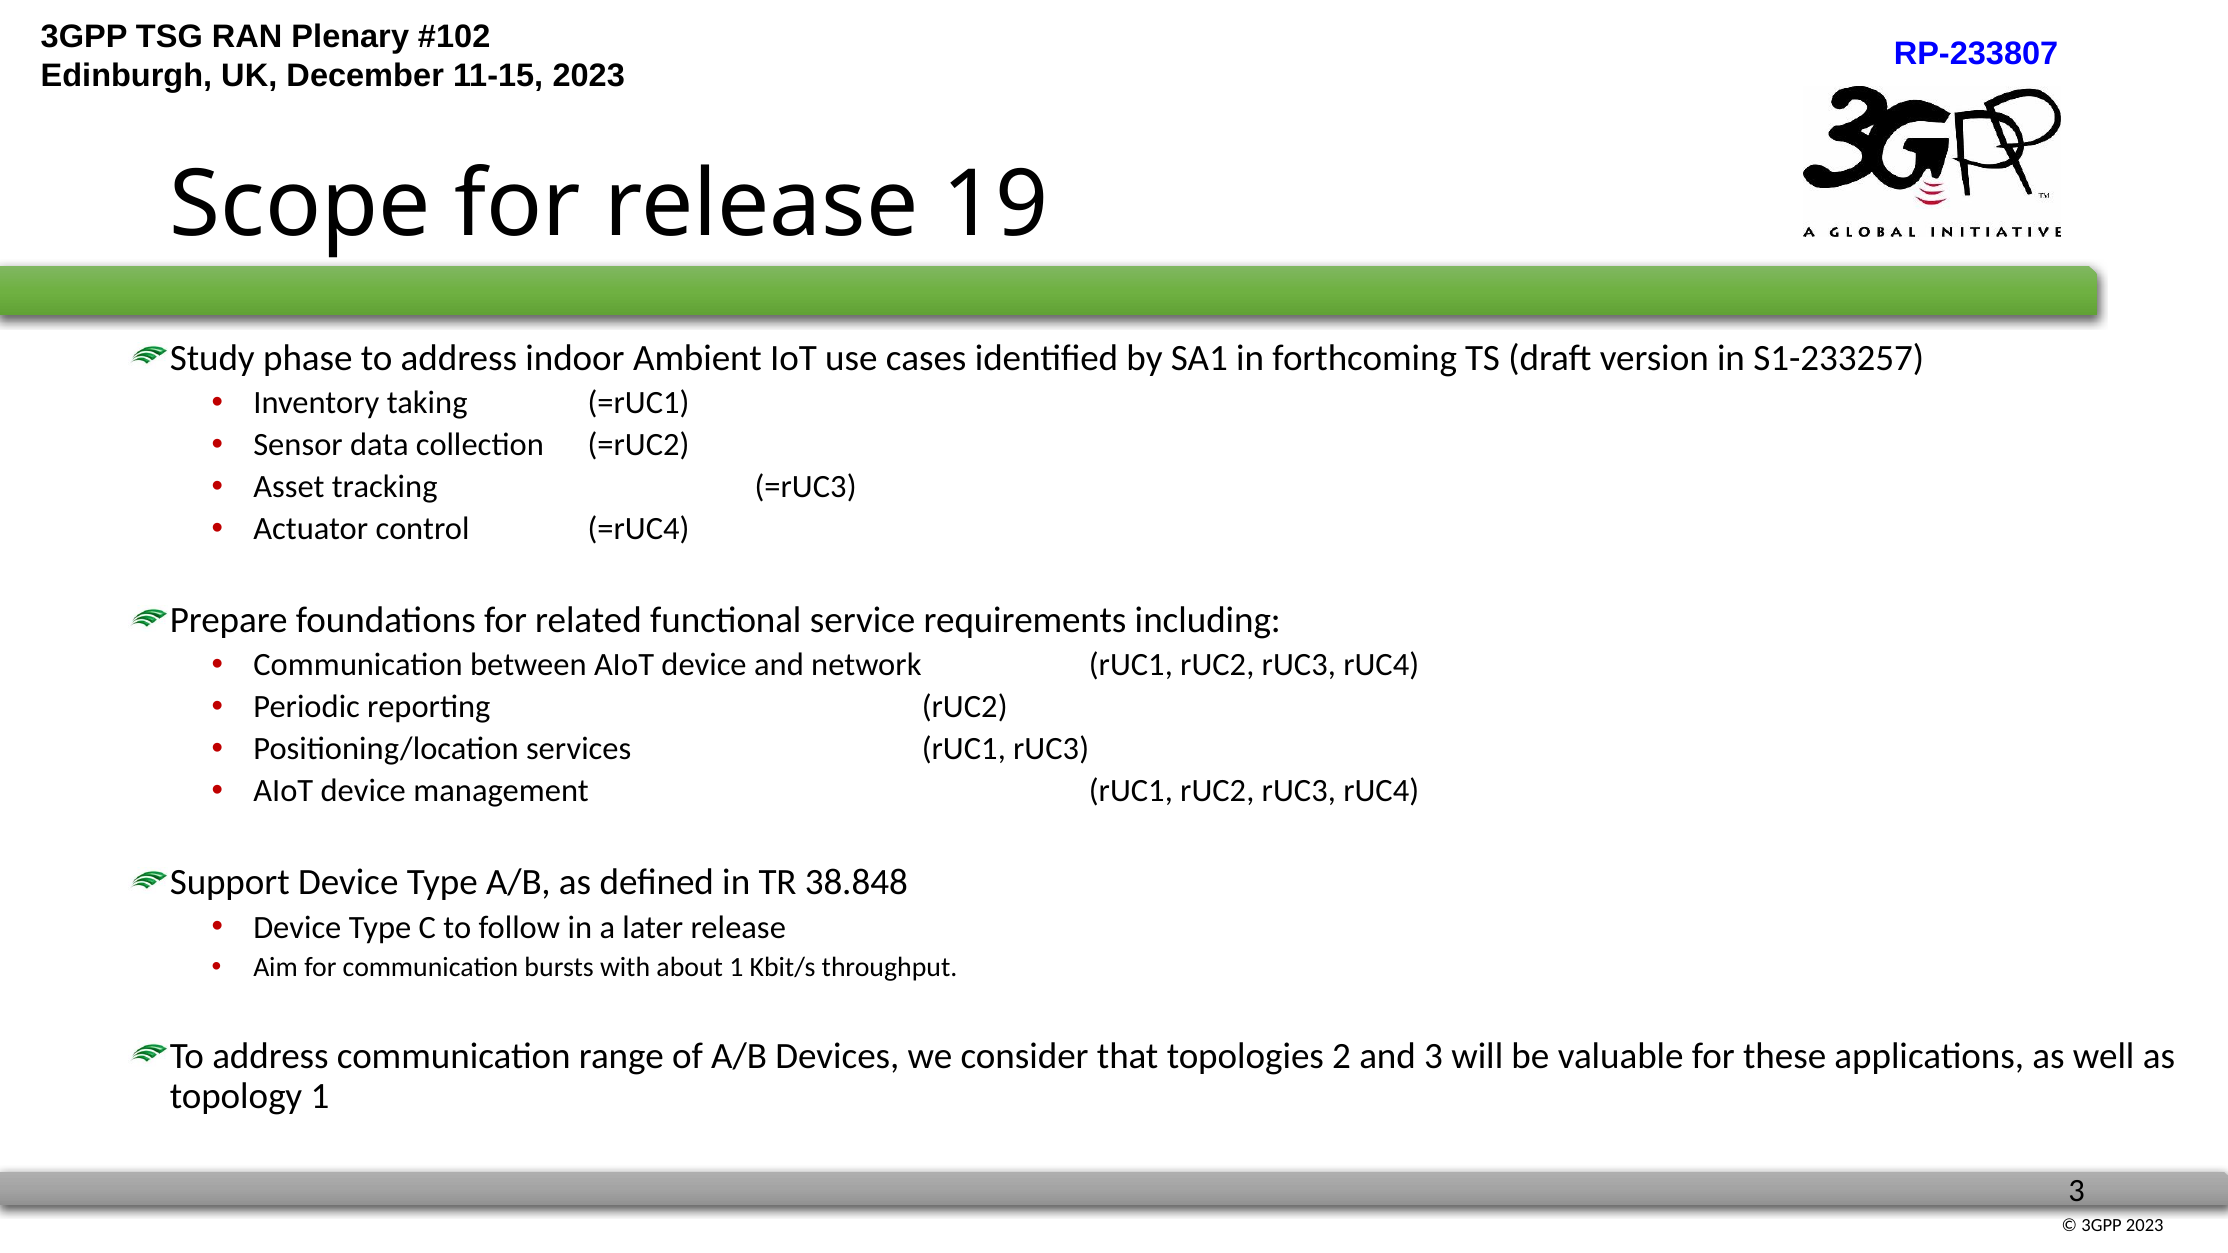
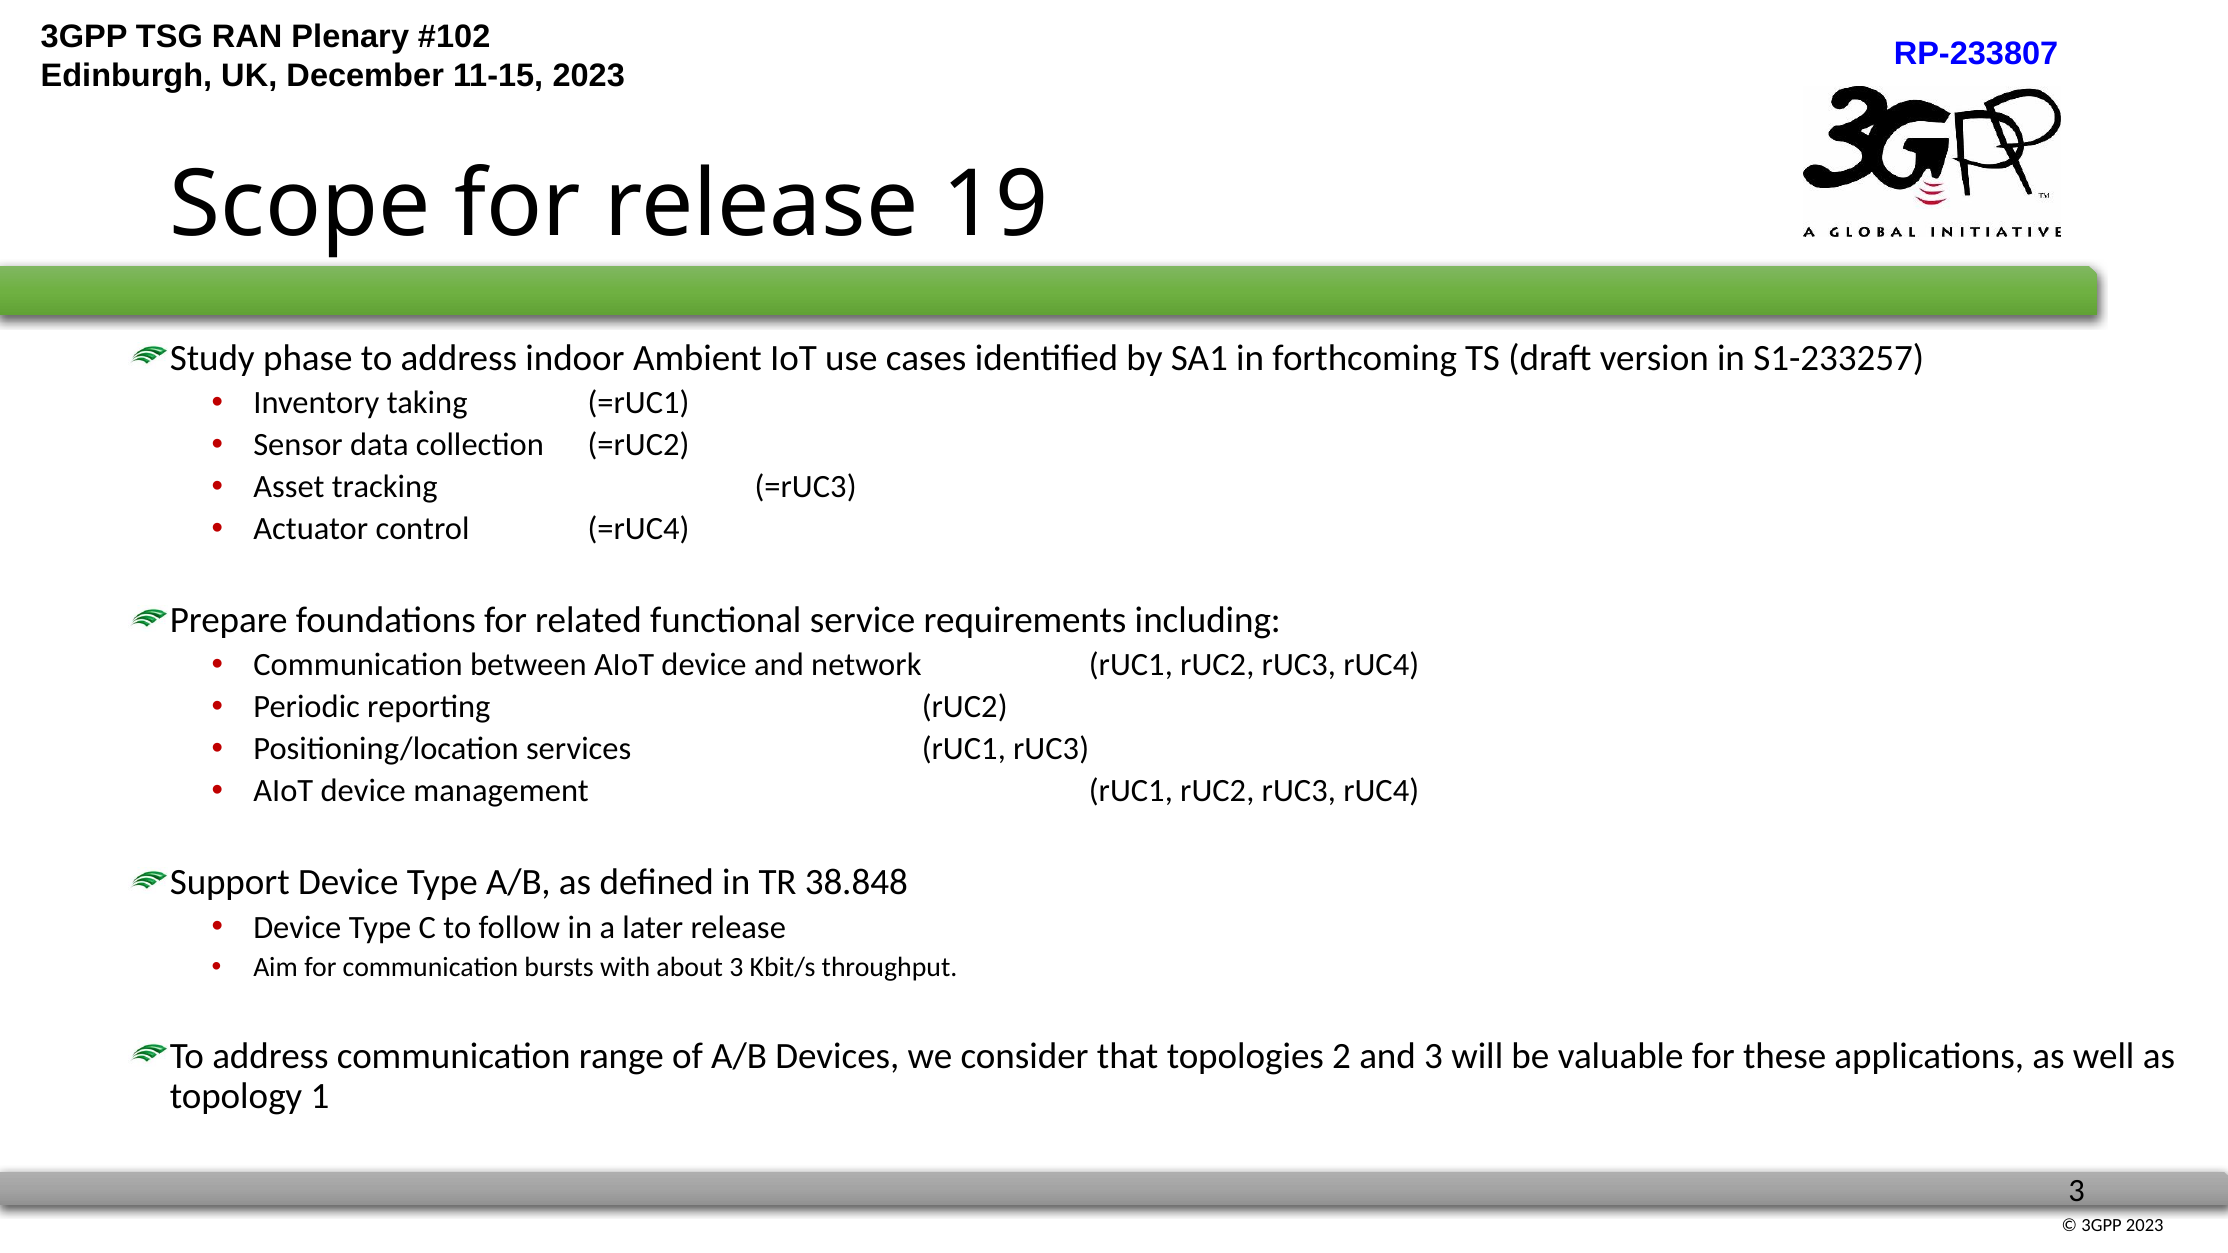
about 1: 1 -> 3
